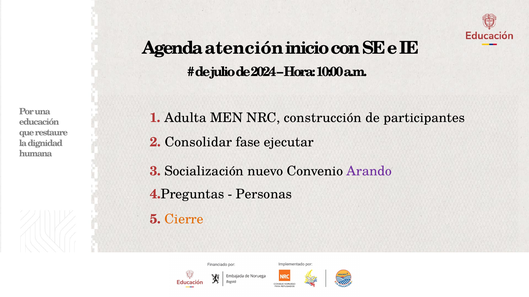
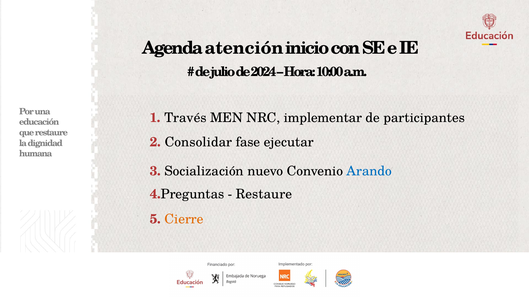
Adulta: Adulta -> Través
construcción: construcción -> implementar
Arando colour: purple -> blue
Personas at (264, 194): Personas -> Restaure
